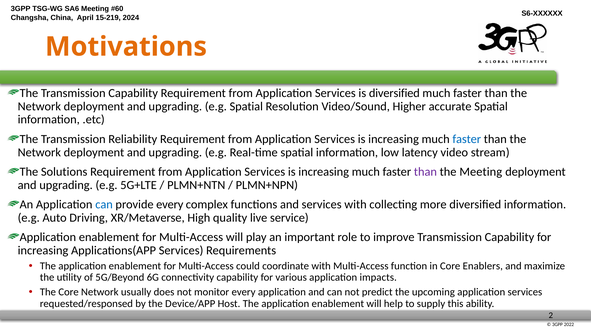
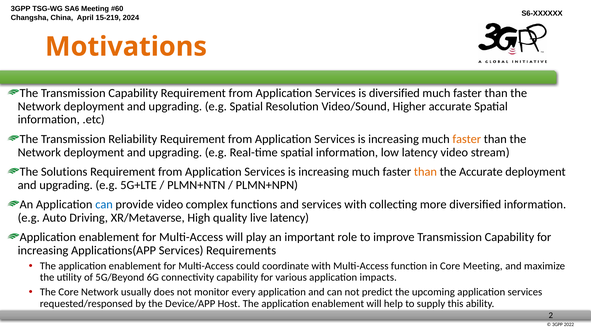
faster at (467, 139) colour: blue -> orange
than at (425, 172) colour: purple -> orange
the Meeting: Meeting -> Accurate
provide every: every -> video
live service: service -> latency
Core Enablers: Enablers -> Meeting
